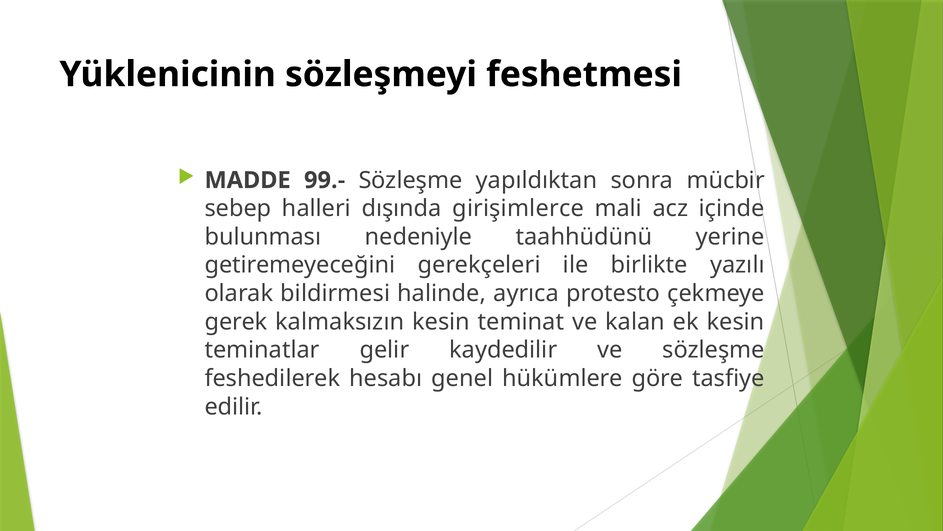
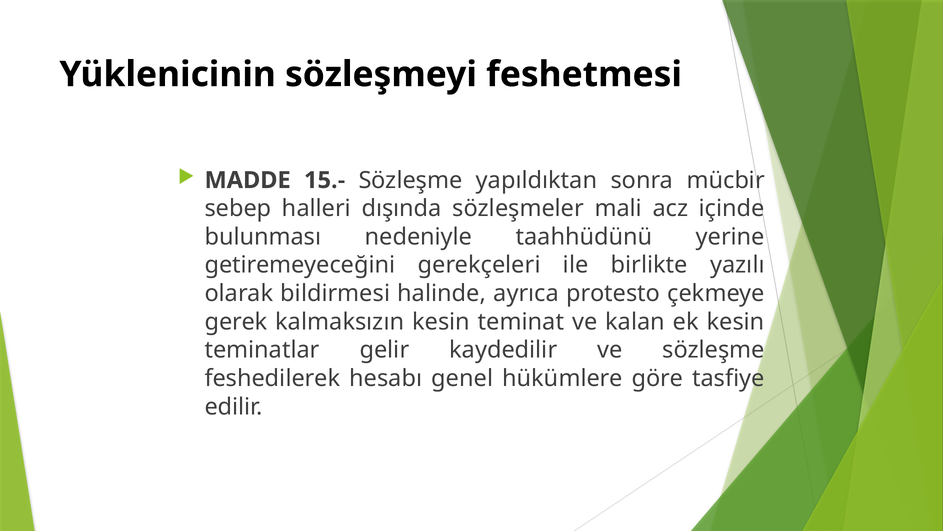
99.-: 99.- -> 15.-
girişimlerce: girişimlerce -> sözleşmeler
